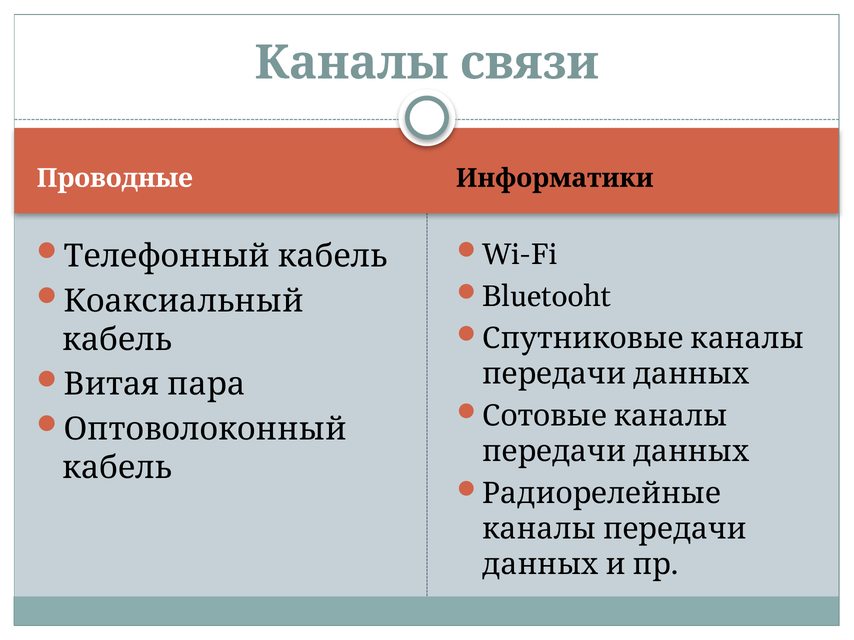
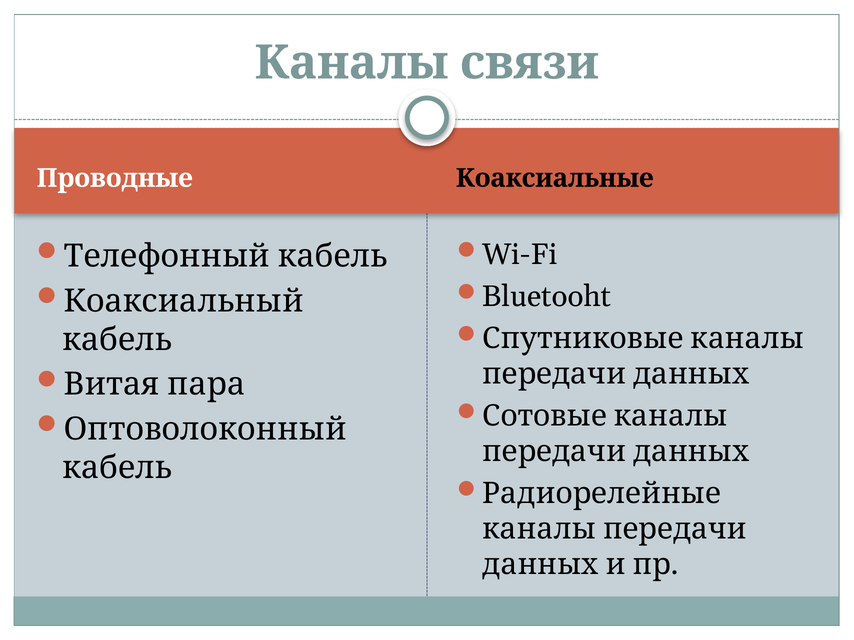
Информатики: Информатики -> Коаксиальные
